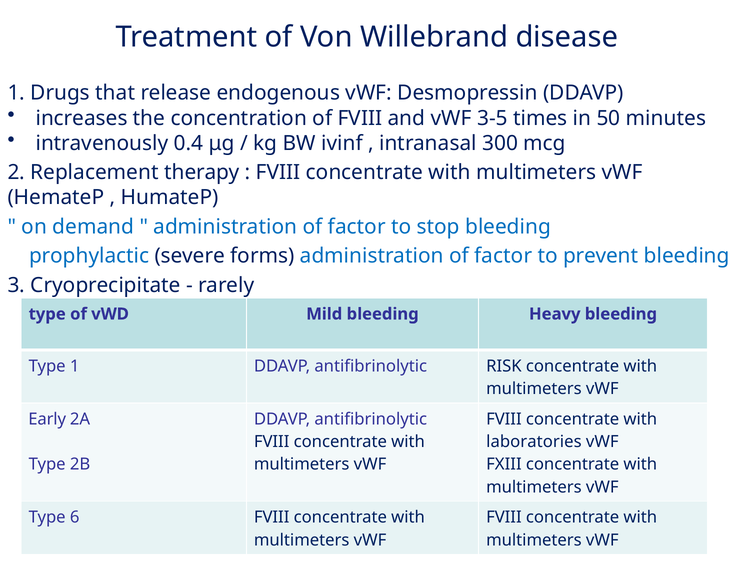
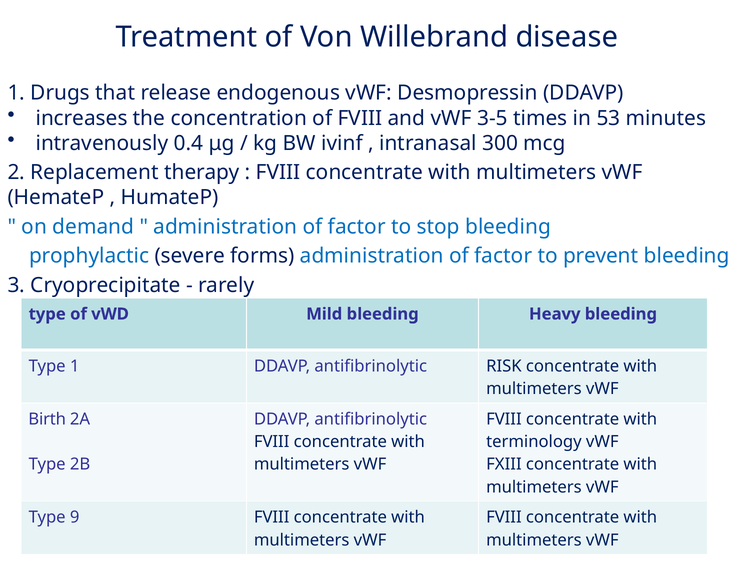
50: 50 -> 53
Early: Early -> Birth
laboratories: laboratories -> terminology
6: 6 -> 9
